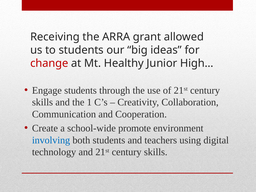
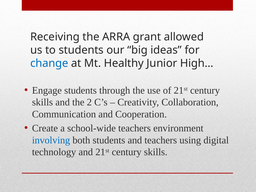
change colour: red -> blue
1: 1 -> 2
school-wide promote: promote -> teachers
